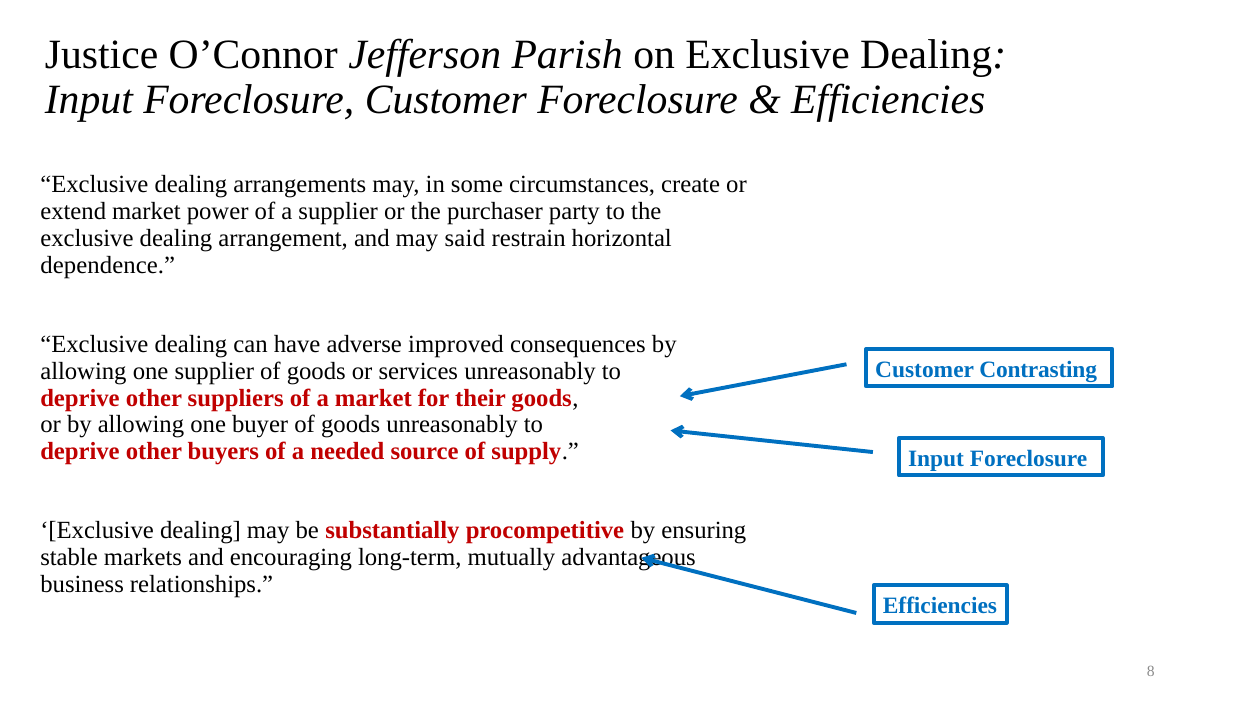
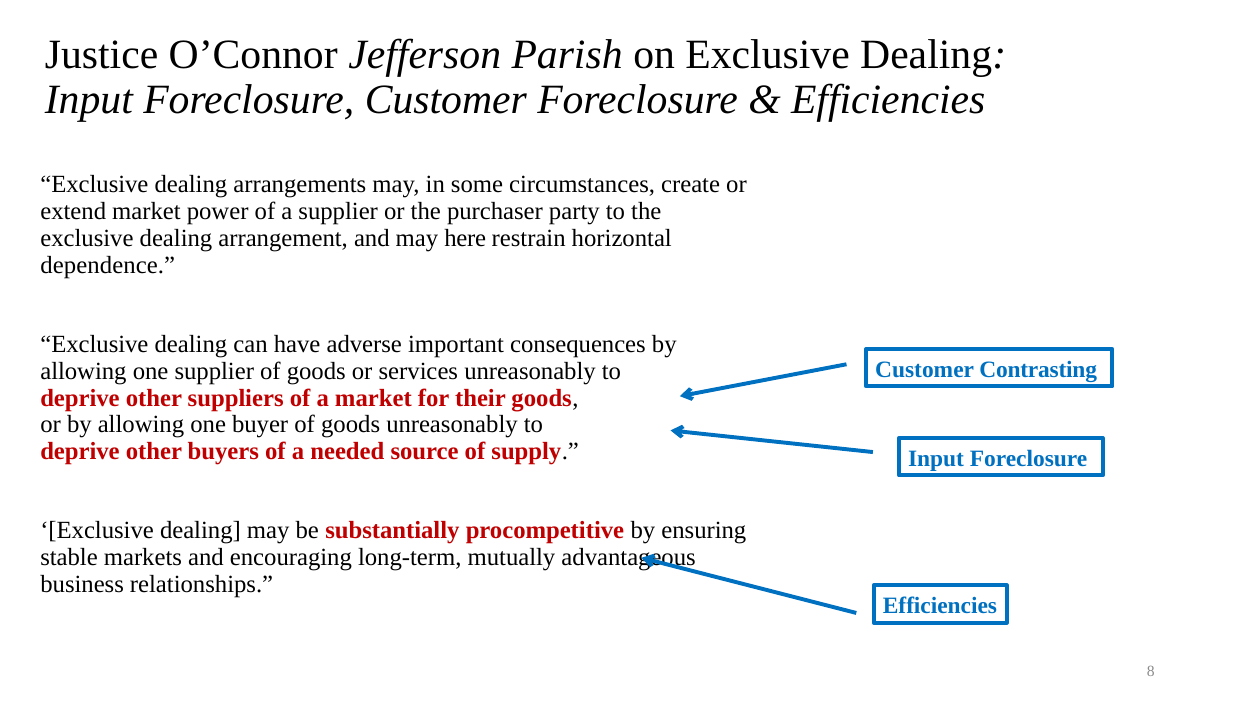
said: said -> here
improved: improved -> important
